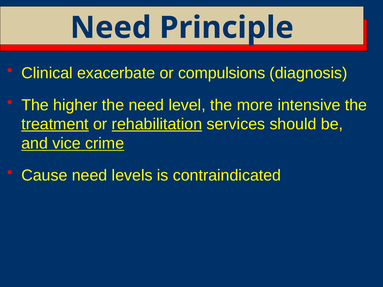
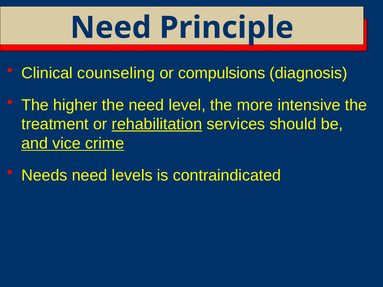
exacerbate: exacerbate -> counseling
treatment underline: present -> none
Cause: Cause -> Needs
